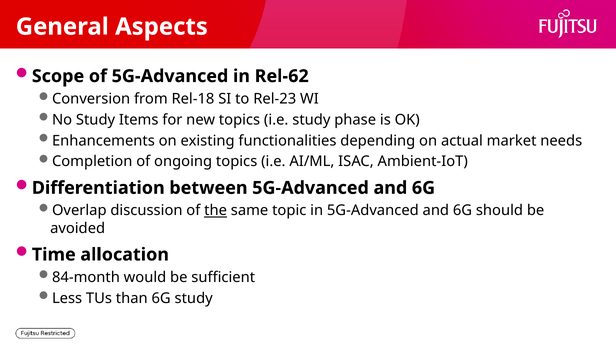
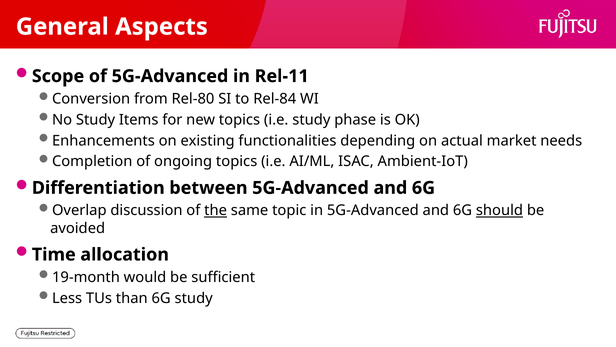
Rel-62: Rel-62 -> Rel-11
Rel-18: Rel-18 -> Rel-80
Rel-23: Rel-23 -> Rel-84
should underline: none -> present
84-month: 84-month -> 19-month
